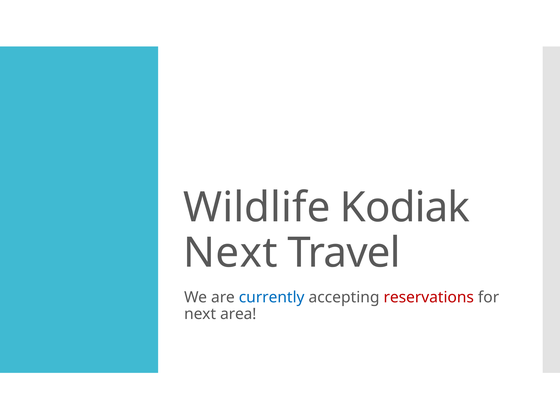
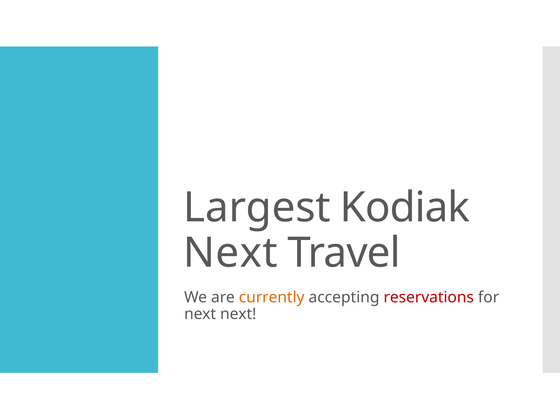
Wildlife: Wildlife -> Largest
currently colour: blue -> orange
next area: area -> next
